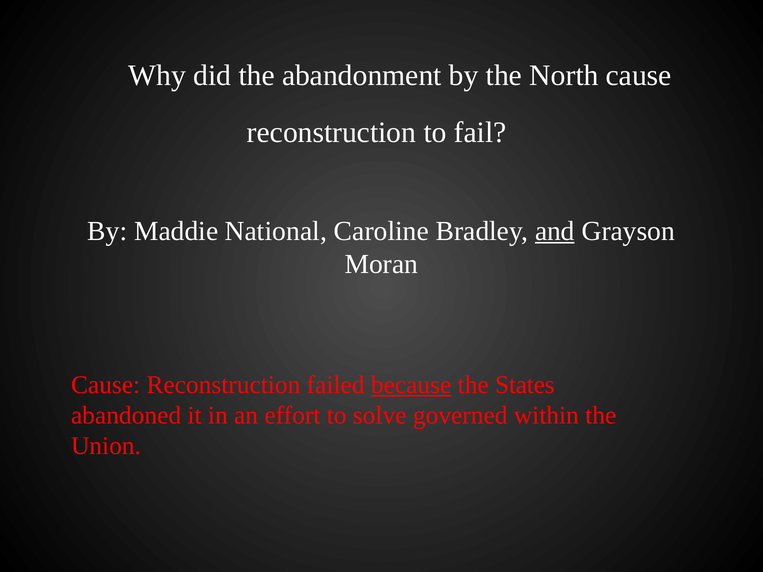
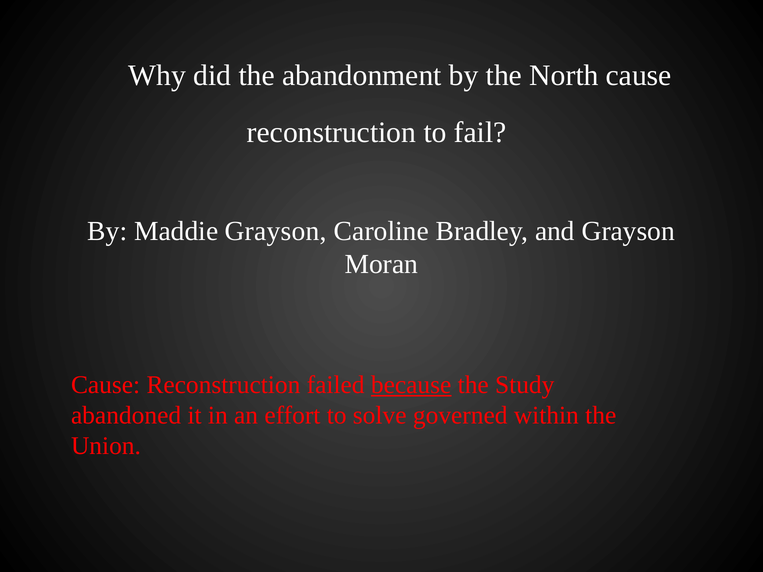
Maddie National: National -> Grayson
and underline: present -> none
States: States -> Study
